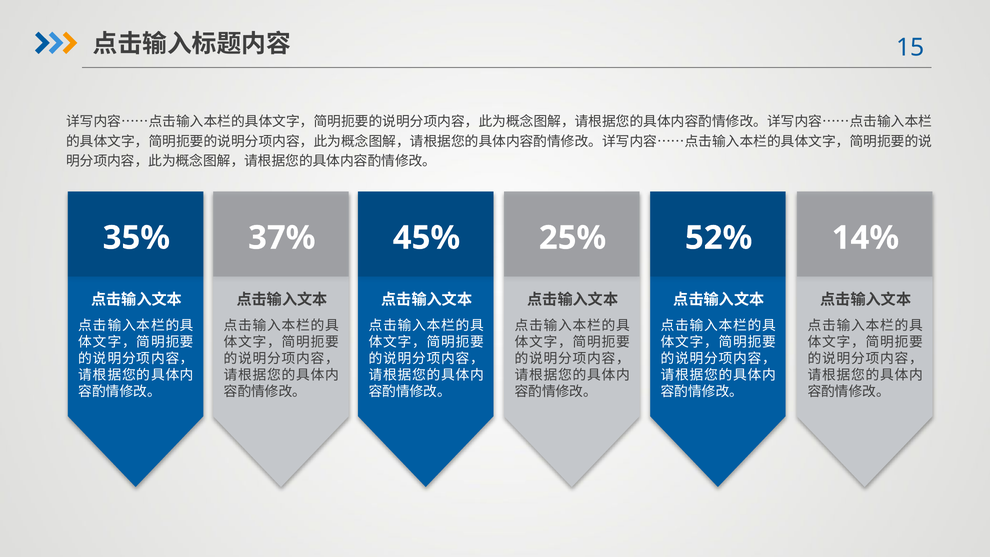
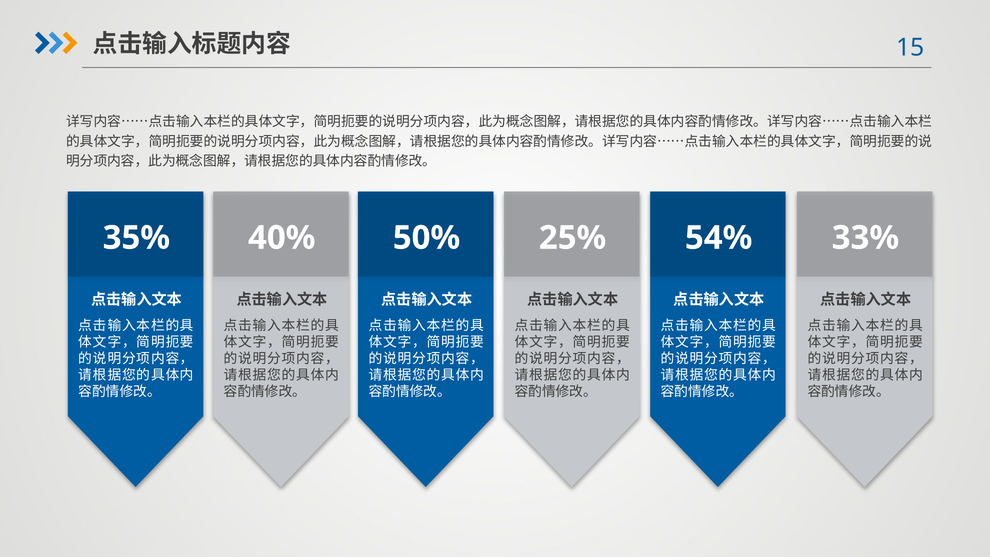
37%: 37% -> 40%
45%: 45% -> 50%
52%: 52% -> 54%
14%: 14% -> 33%
